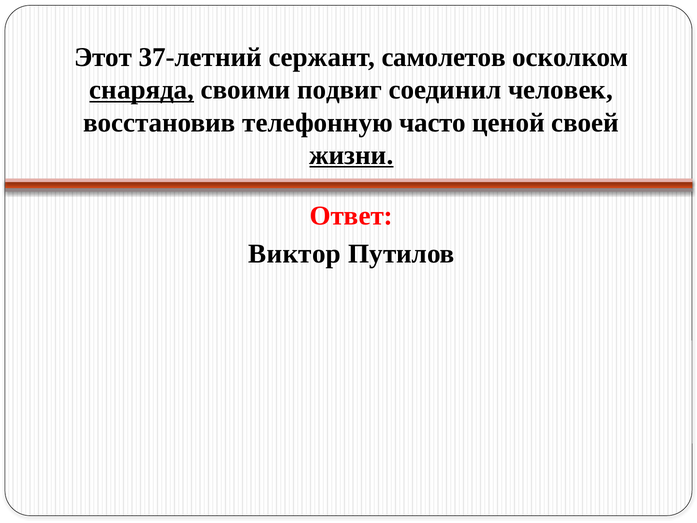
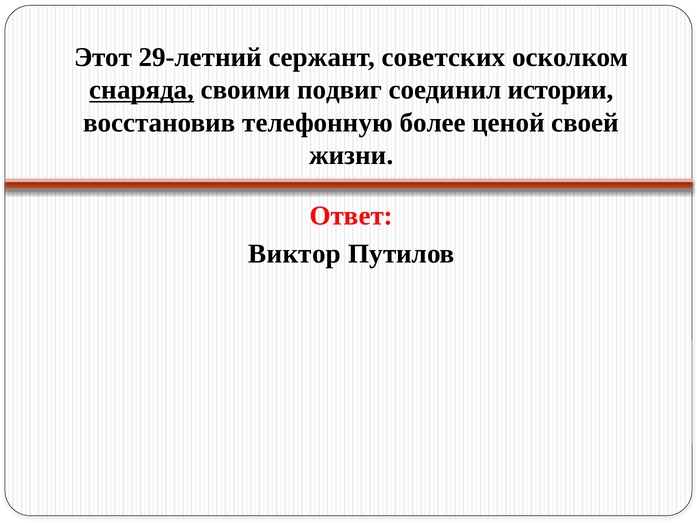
37-летний: 37-летний -> 29-летний
самолетов: самолетов -> советских
человек: человек -> истории
часто: часто -> более
жизни underline: present -> none
